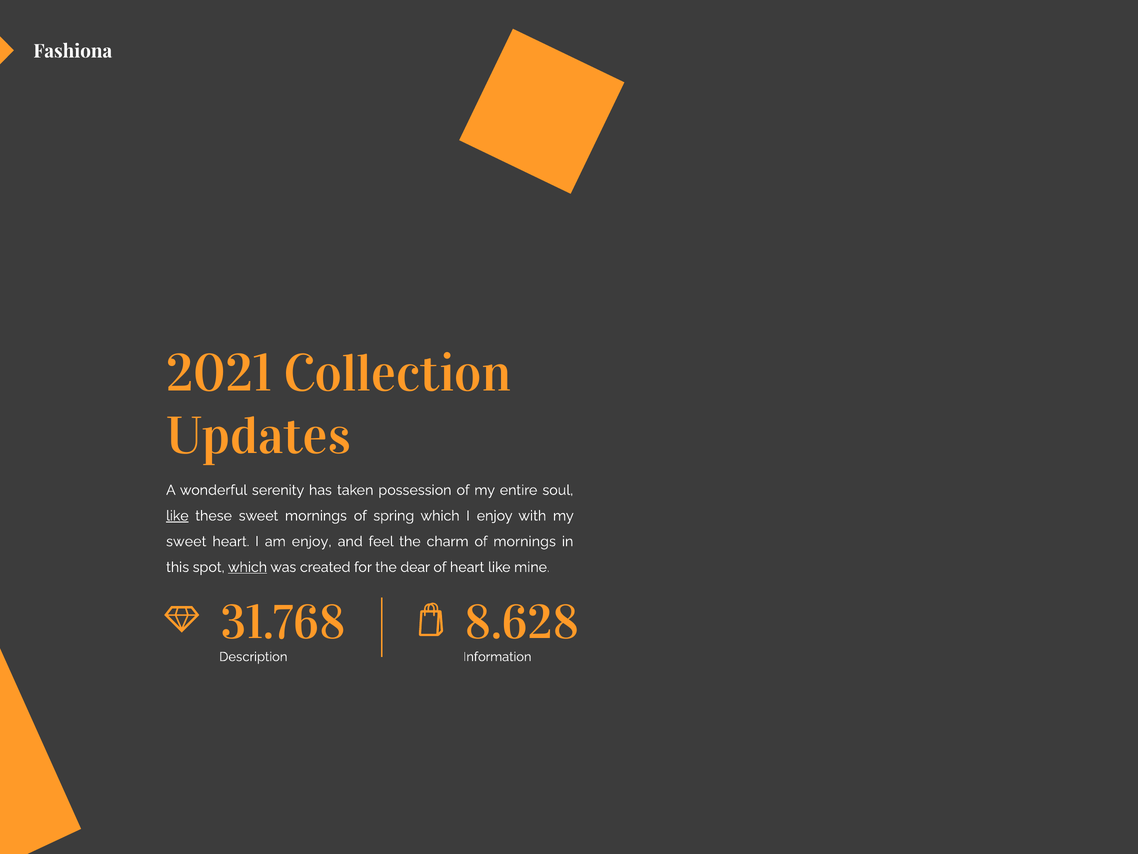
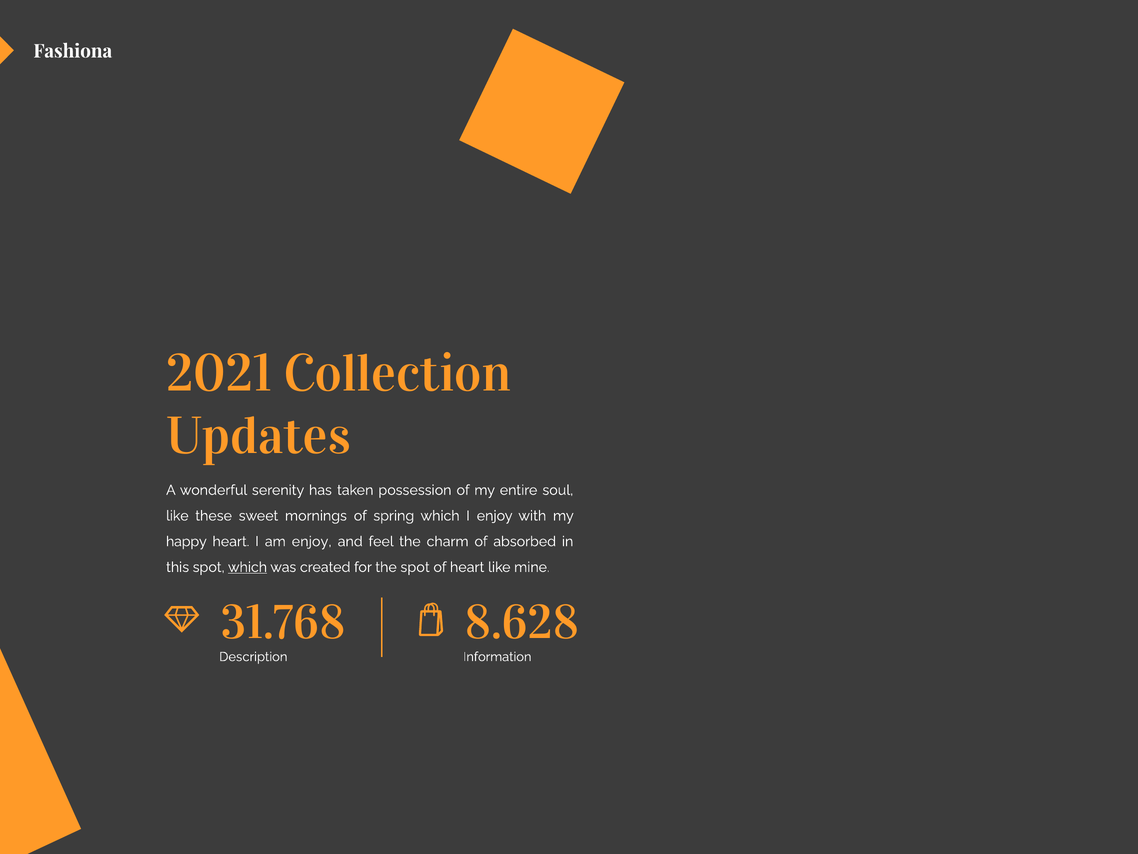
like at (177, 516) underline: present -> none
sweet at (186, 541): sweet -> happy
of mornings: mornings -> absorbed
the dear: dear -> spot
